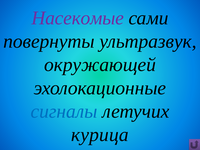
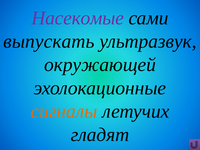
повернуты: повернуты -> выпускать
сигналы colour: blue -> orange
курица: курица -> гладят
